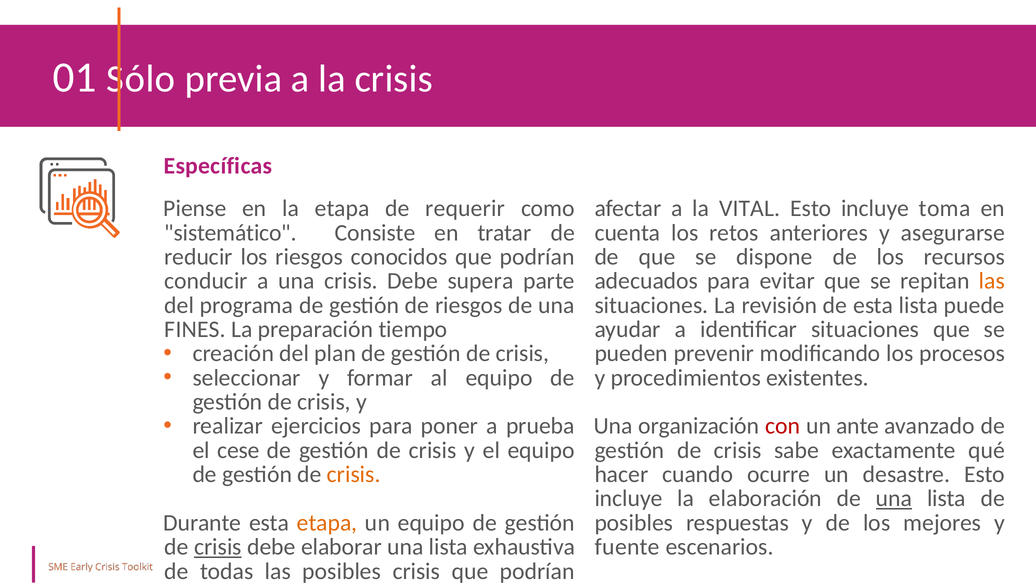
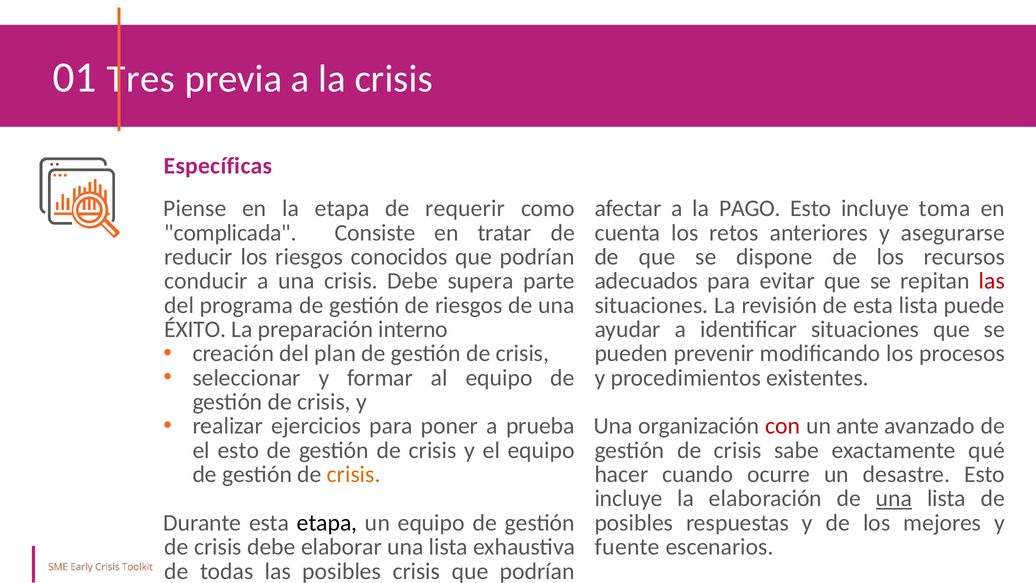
Sólo: Sólo -> Tres
VITAL: VITAL -> PAGO
sistemático: sistemático -> complicada
las at (992, 281) colour: orange -> red
FINES: FINES -> ÉXITO
tiempo: tiempo -> interno
el cese: cese -> esto
etapa at (327, 523) colour: orange -> black
crisis at (218, 547) underline: present -> none
